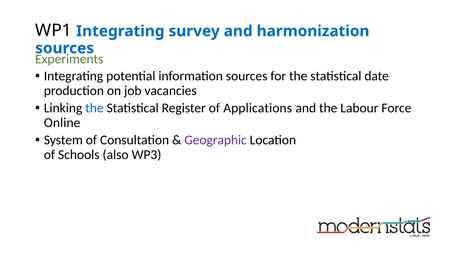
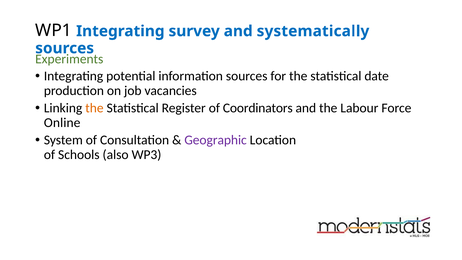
harmonization: harmonization -> systematically
the at (94, 108) colour: blue -> orange
Applications: Applications -> Coordinators
